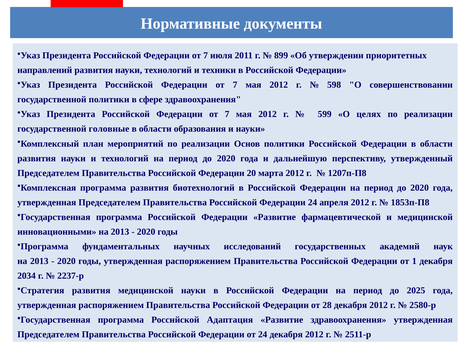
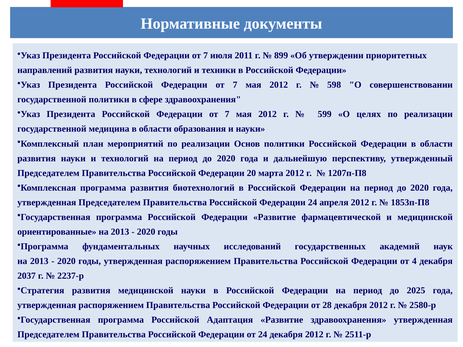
головные: головные -> медицина
инновационными: инновационными -> ориентированные
1: 1 -> 4
2034: 2034 -> 2037
